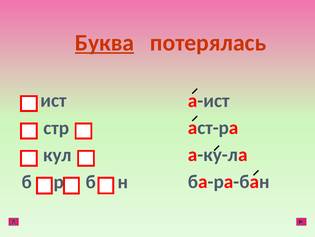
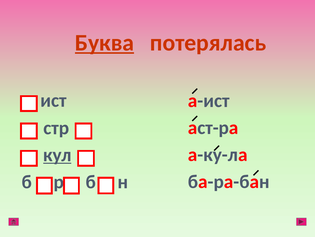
кул underline: none -> present
